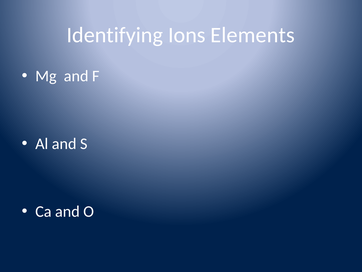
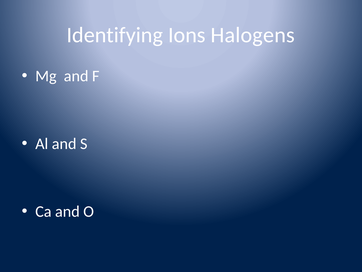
Elements: Elements -> Halogens
